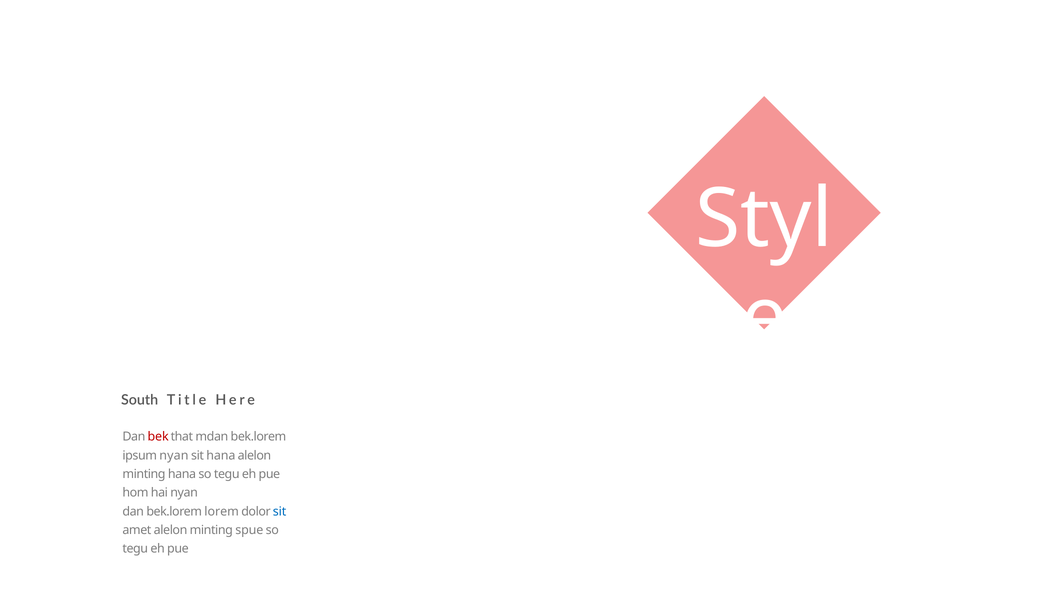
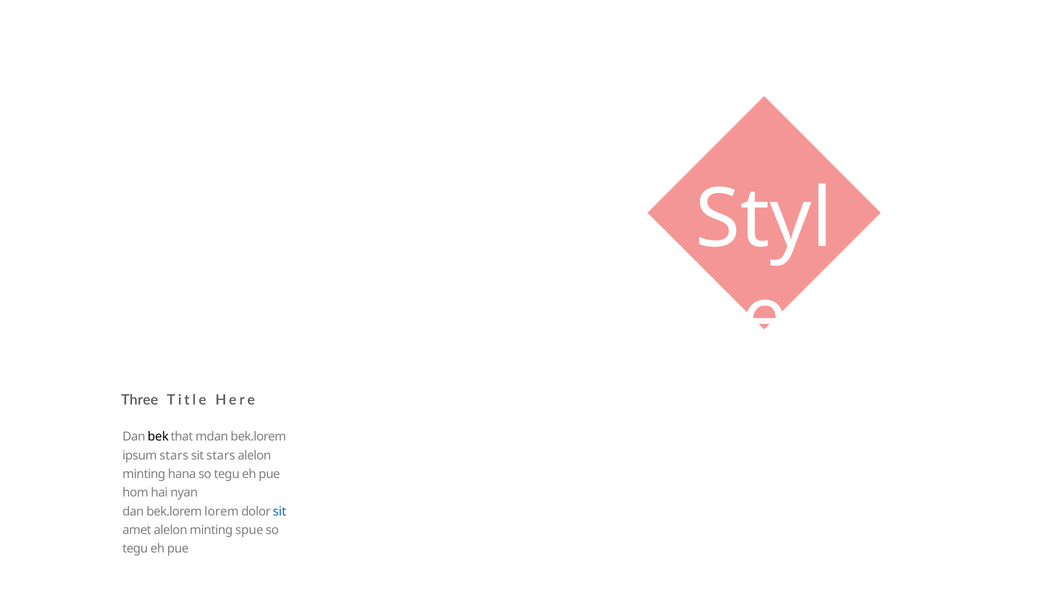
South: South -> Three
bek colour: red -> black
ipsum nyan: nyan -> stars
sit hana: hana -> stars
